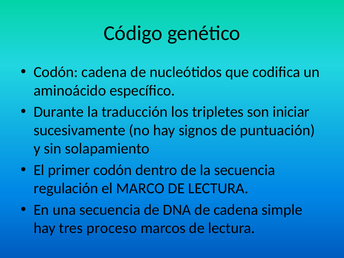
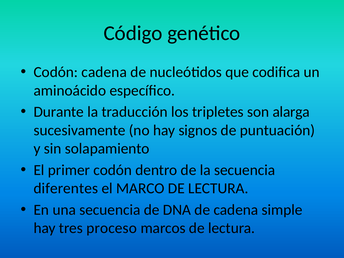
iniciar: iniciar -> alarga
regulación: regulación -> diferentes
